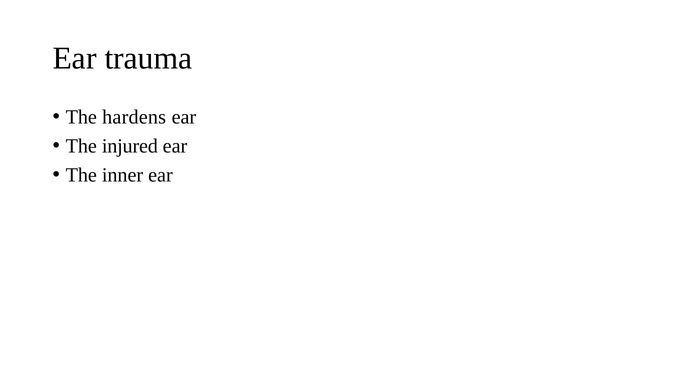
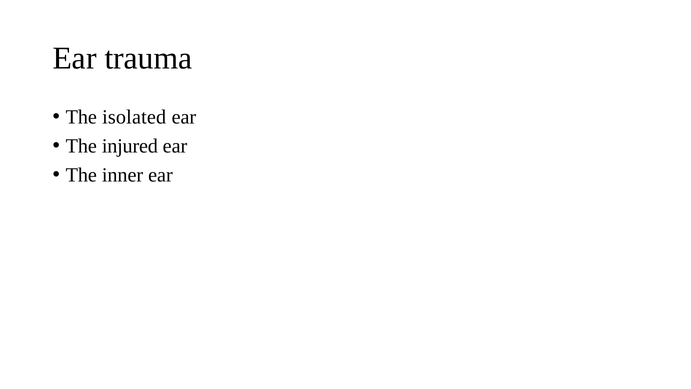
hardens: hardens -> isolated
